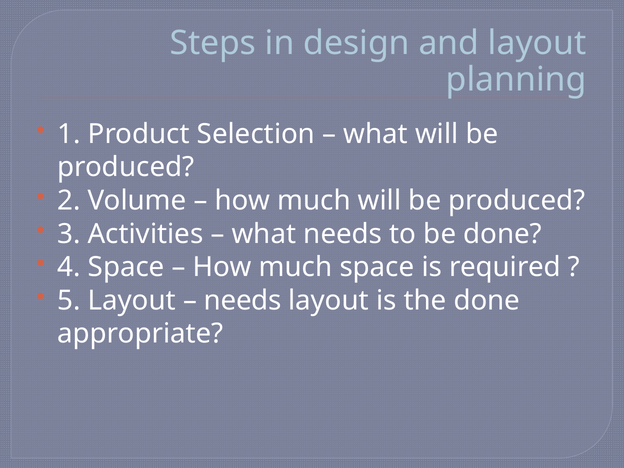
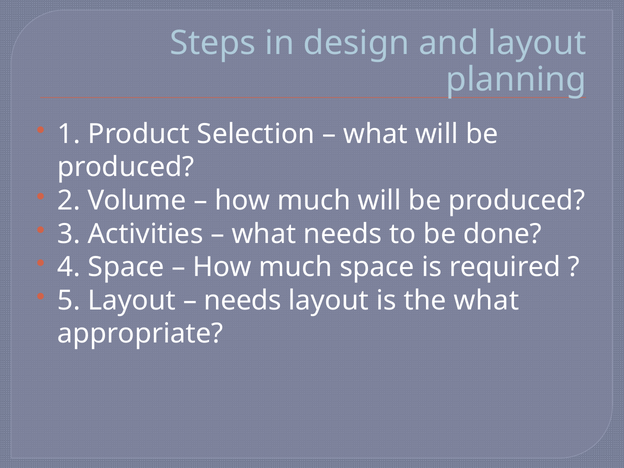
the done: done -> what
